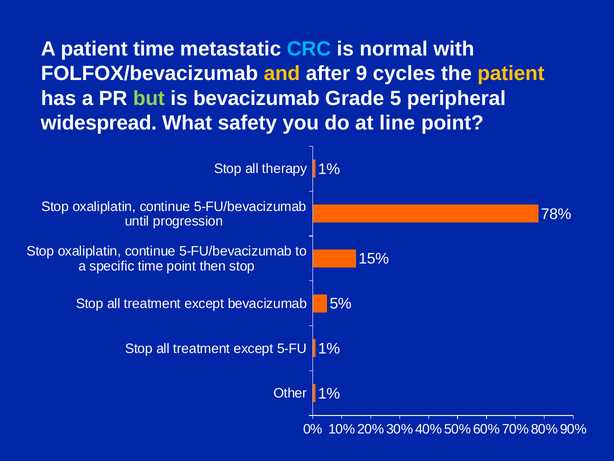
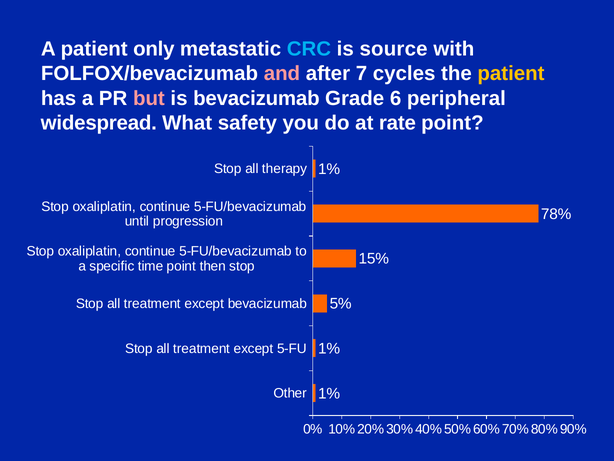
patient time: time -> only
normal: normal -> source
and colour: yellow -> pink
9: 9 -> 7
but colour: light green -> pink
5: 5 -> 6
line: line -> rate
